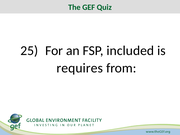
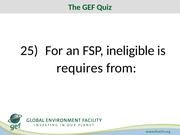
included: included -> ineligible
